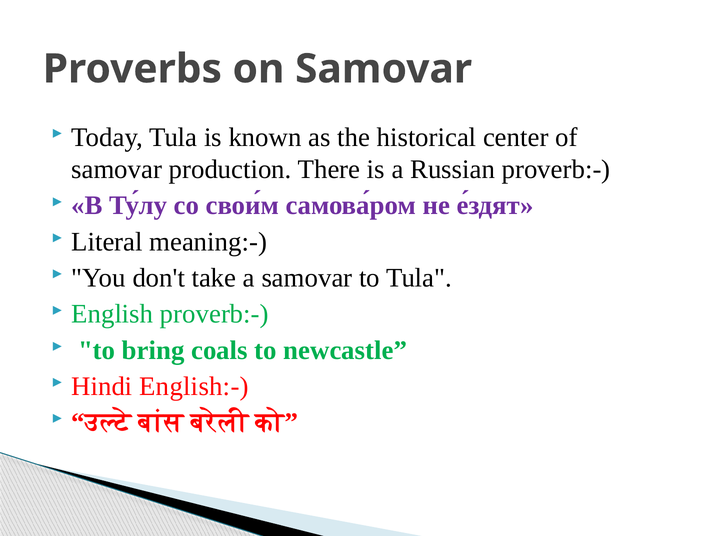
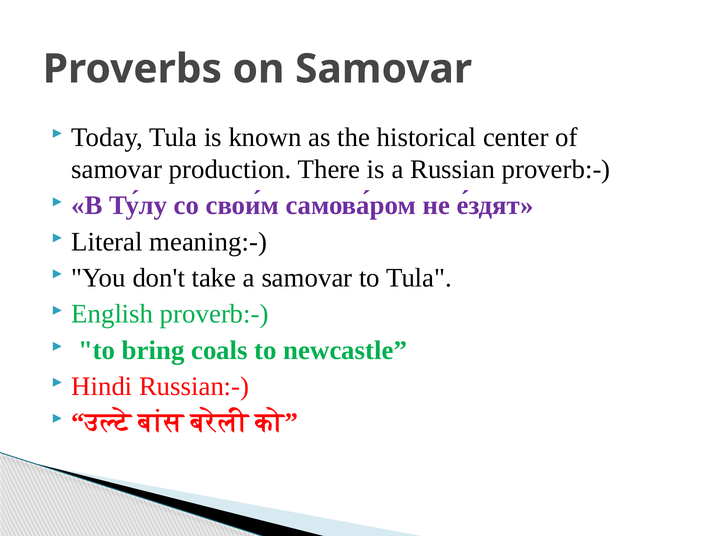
English:-: English:- -> Russian:-
